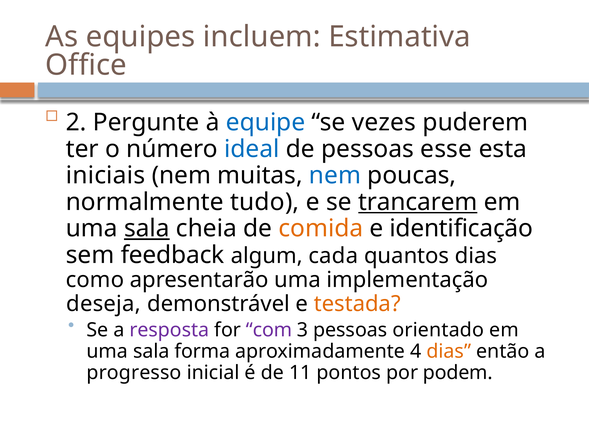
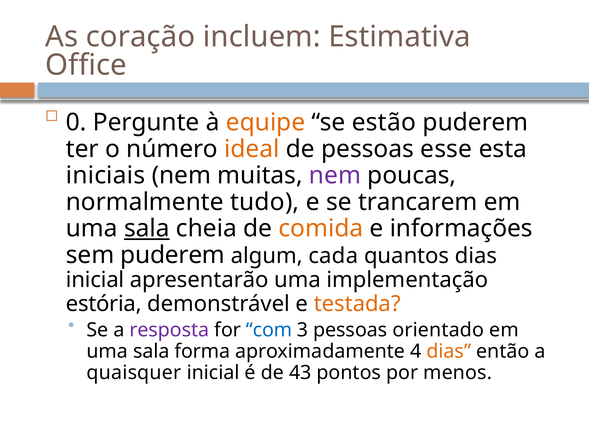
equipes: equipes -> coração
2: 2 -> 0
equipe colour: blue -> orange
vezes: vezes -> estão
ideal colour: blue -> orange
nem at (335, 175) colour: blue -> purple
trancarem underline: present -> none
identificação: identificação -> informações
sem feedback: feedback -> puderem
como at (95, 280): como -> inicial
deseja: deseja -> estória
com colour: purple -> blue
progresso: progresso -> quaisquer
11: 11 -> 43
podem: podem -> menos
